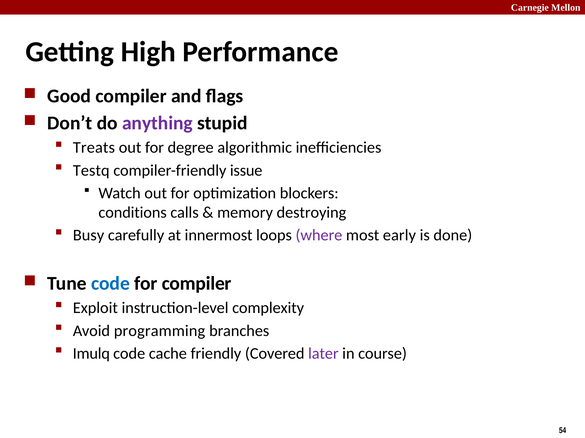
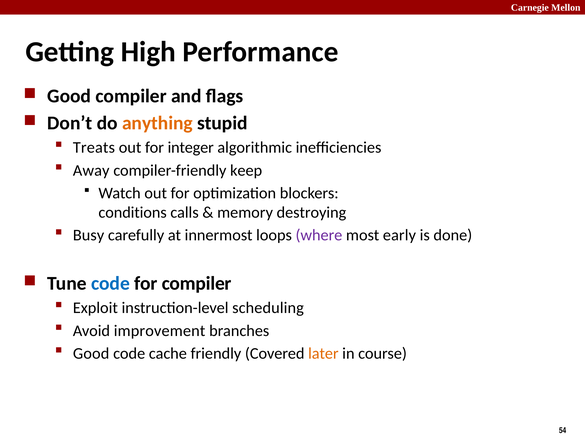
anything colour: purple -> orange
degree: degree -> integer
Testq: Testq -> Away
issue: issue -> keep
complexity: complexity -> scheduling
programming: programming -> improvement
Imulq at (91, 354): Imulq -> Good
later colour: purple -> orange
